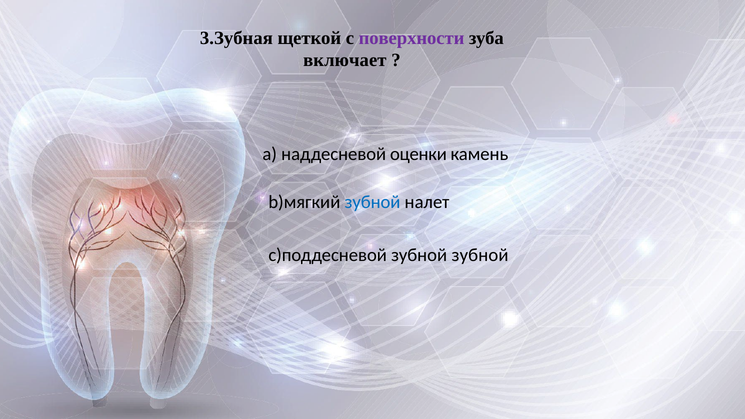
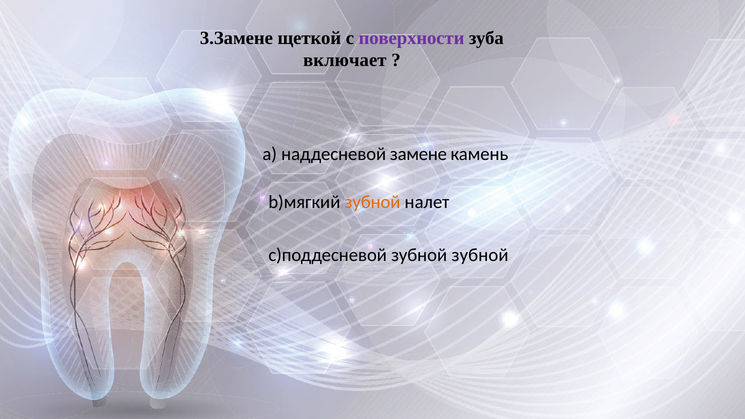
3.Зубная: 3.Зубная -> 3.Замене
оценки: оценки -> замене
зубной at (372, 202) colour: blue -> orange
